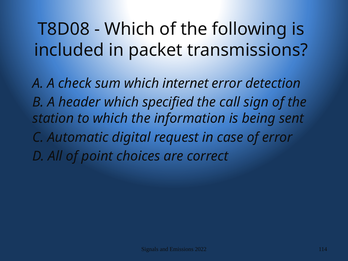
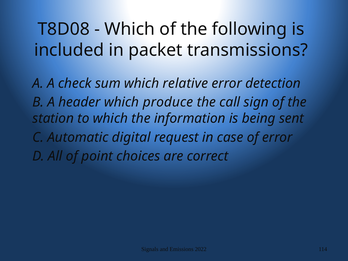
internet: internet -> relative
specified: specified -> produce
